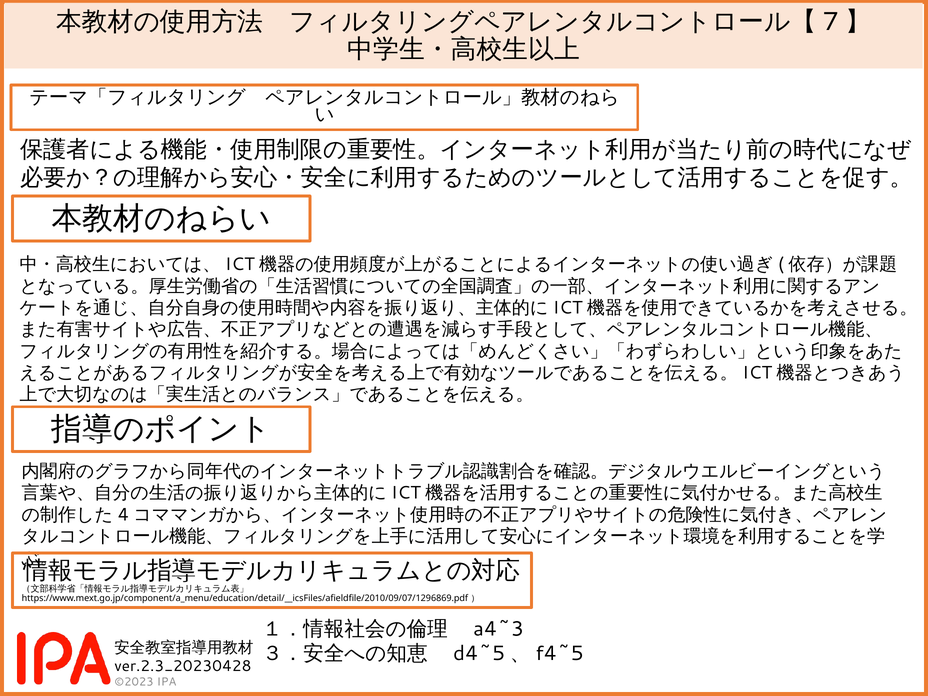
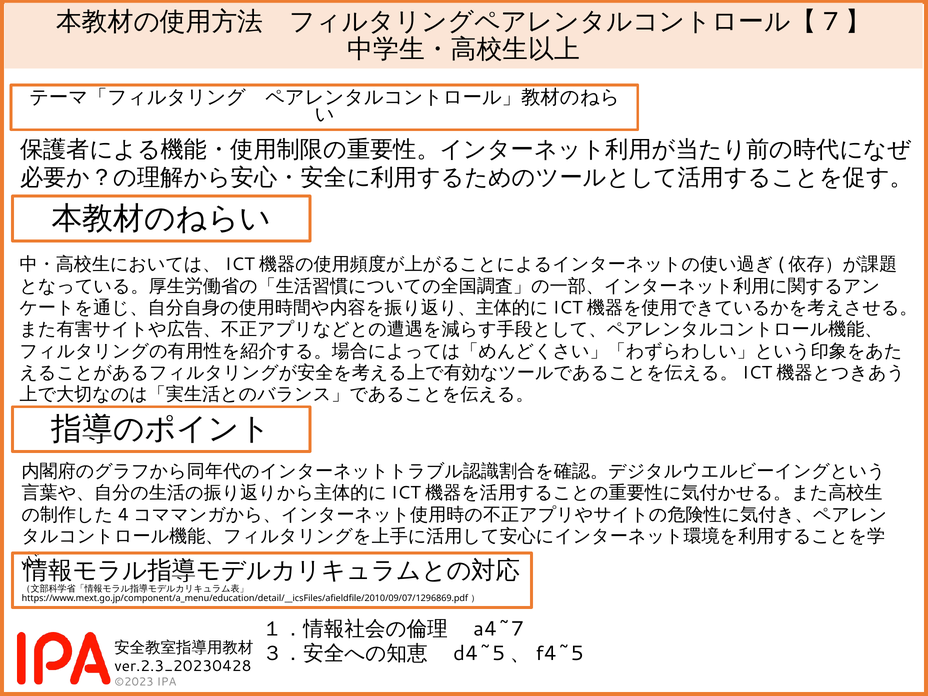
a4~3: a4~3 -> a4~7
